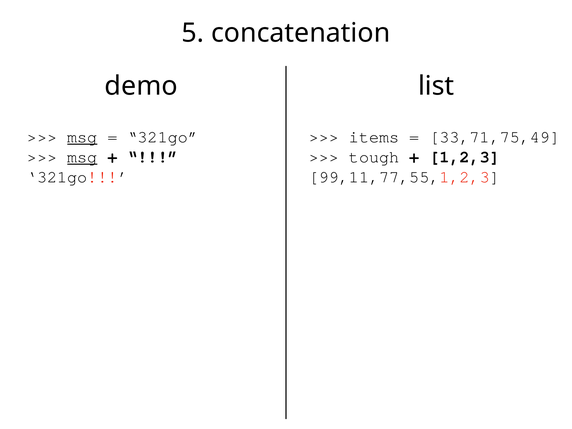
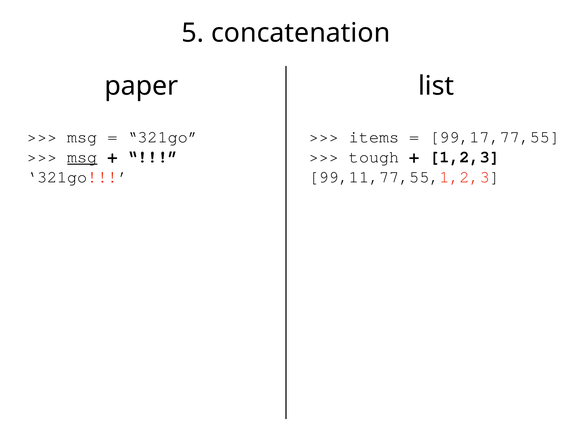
demo: demo -> paper
msg at (82, 137) underline: present -> none
33,71,75,49: 33,71,75,49 -> 99,17,77,55
